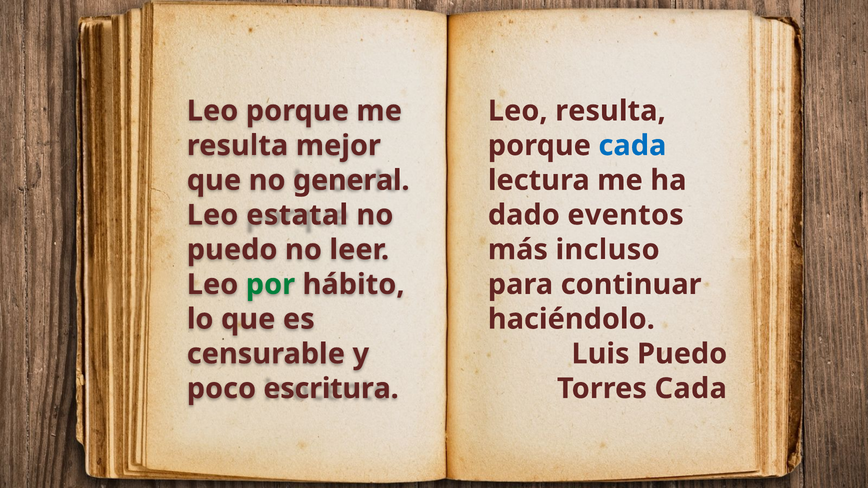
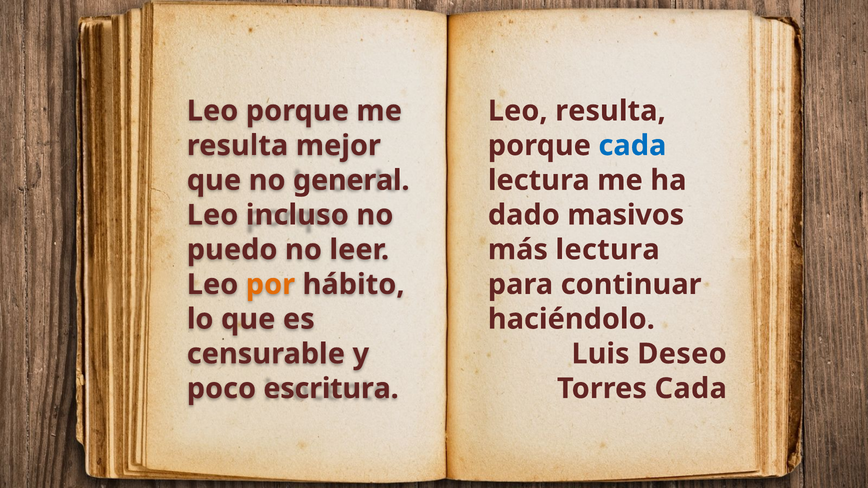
estatal: estatal -> incluso
eventos: eventos -> masivos
más incluso: incluso -> lectura
por colour: green -> orange
Luis Puedo: Puedo -> Deseo
